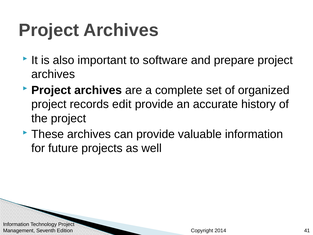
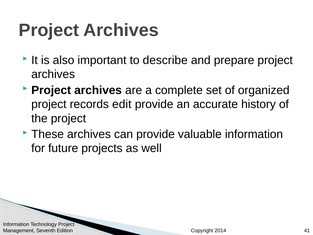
software: software -> describe
